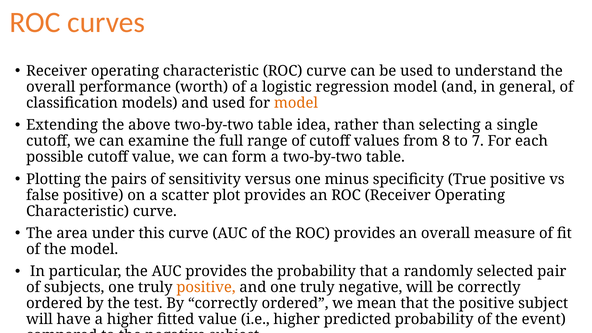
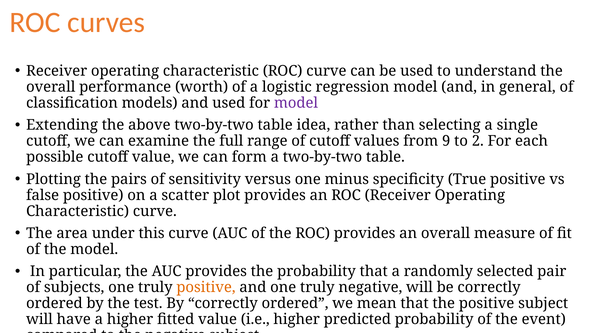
model at (296, 103) colour: orange -> purple
8: 8 -> 9
7: 7 -> 2
